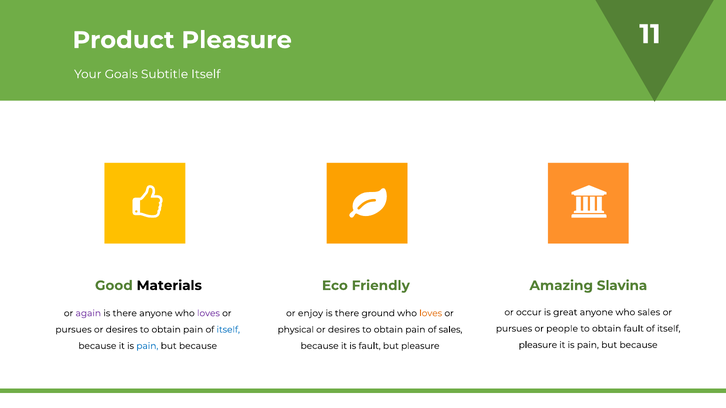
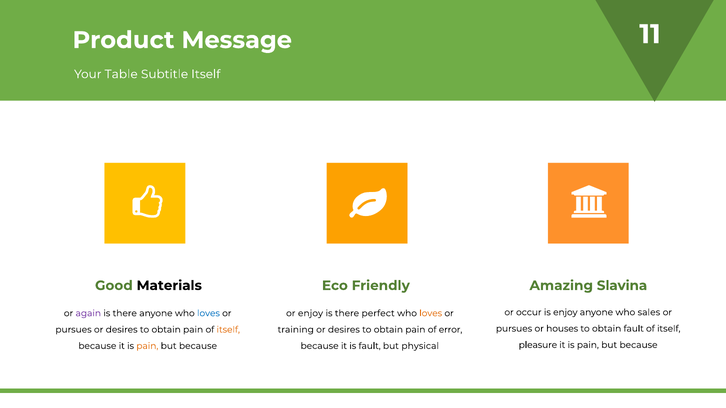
Product Pleasure: Pleasure -> Message
Goals: Goals -> Table
is great: great -> enjoy
loves at (208, 314) colour: purple -> blue
ground: ground -> perfect
people: people -> houses
itself at (228, 330) colour: blue -> orange
physical: physical -> training
of sales: sales -> error
pain at (147, 346) colour: blue -> orange
but pleasure: pleasure -> physical
